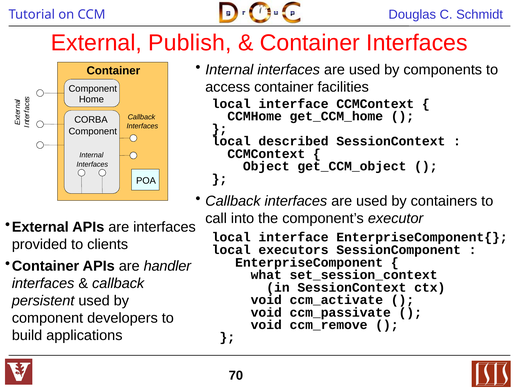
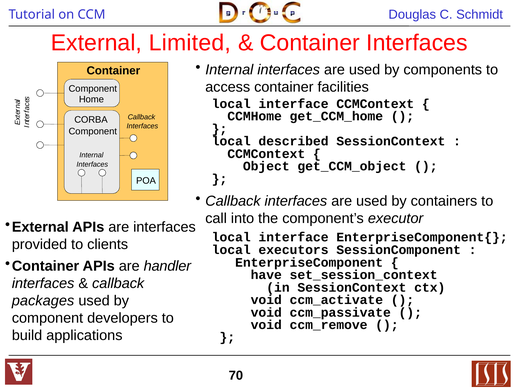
Publish: Publish -> Limited
what: what -> have
persistent: persistent -> packages
